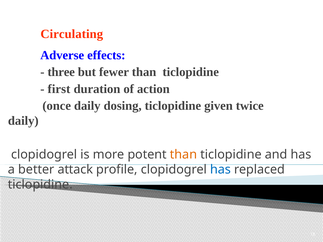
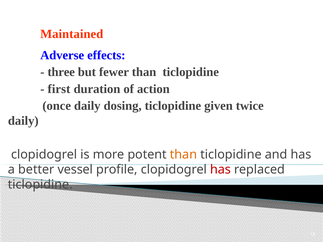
Circulating: Circulating -> Maintained
attack: attack -> vessel
has at (220, 170) colour: blue -> red
